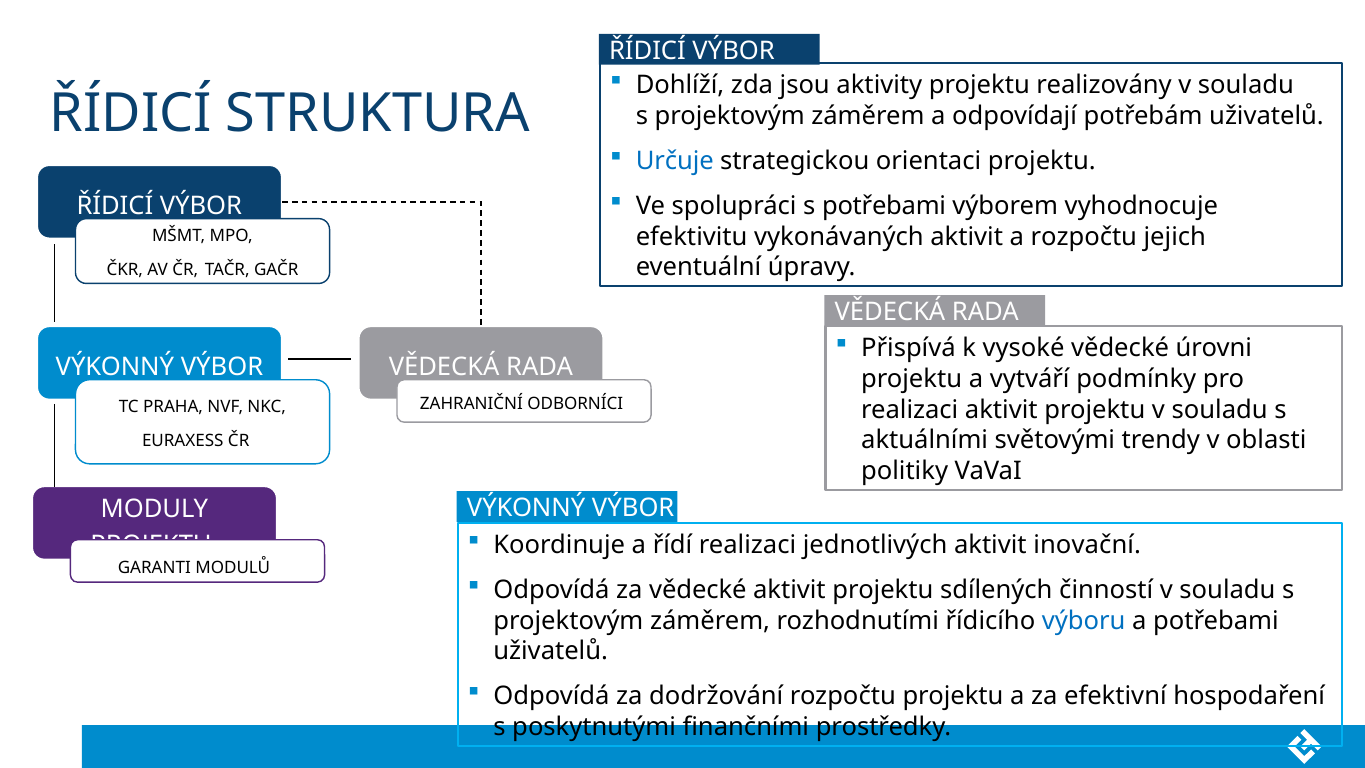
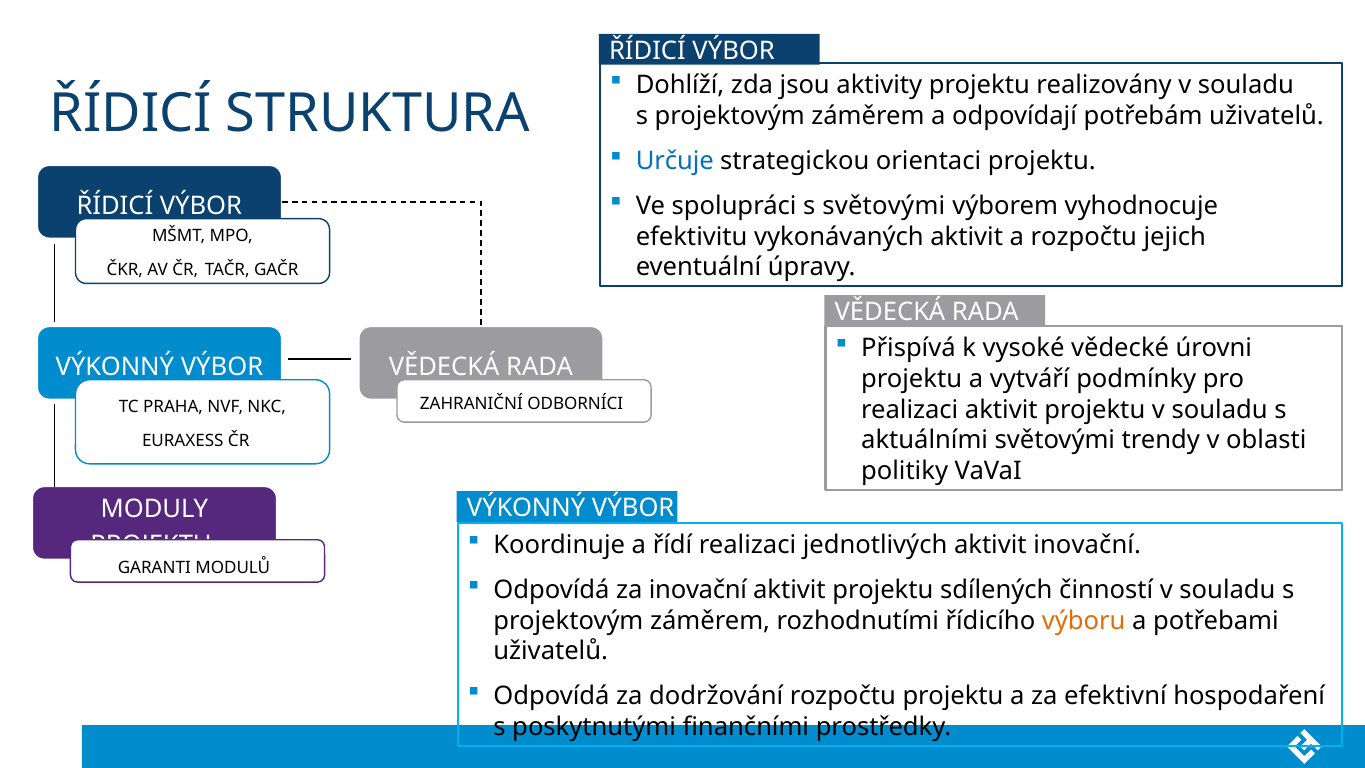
s potřebami: potřebami -> světovými
za vědecké: vědecké -> inovační
výboru colour: blue -> orange
